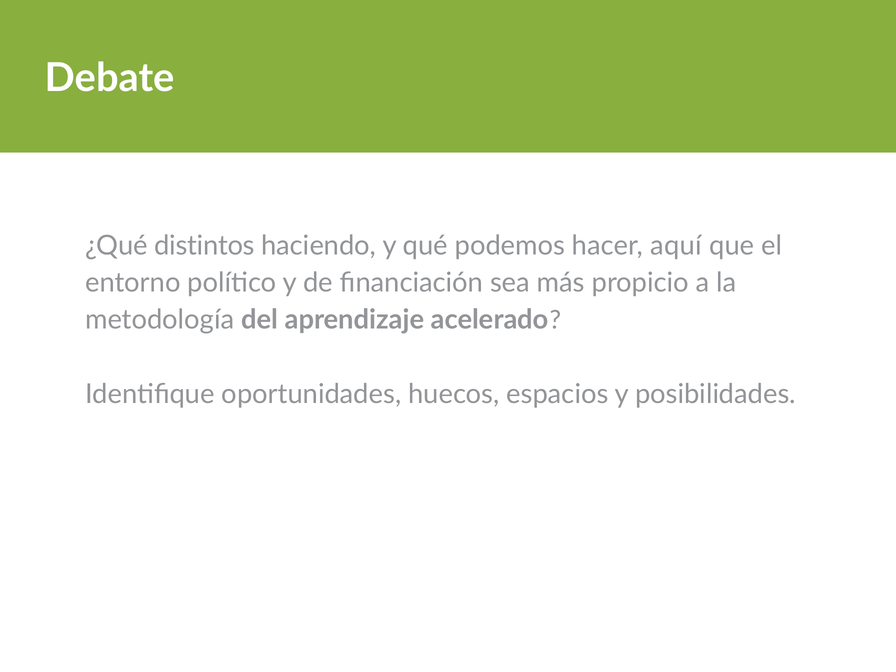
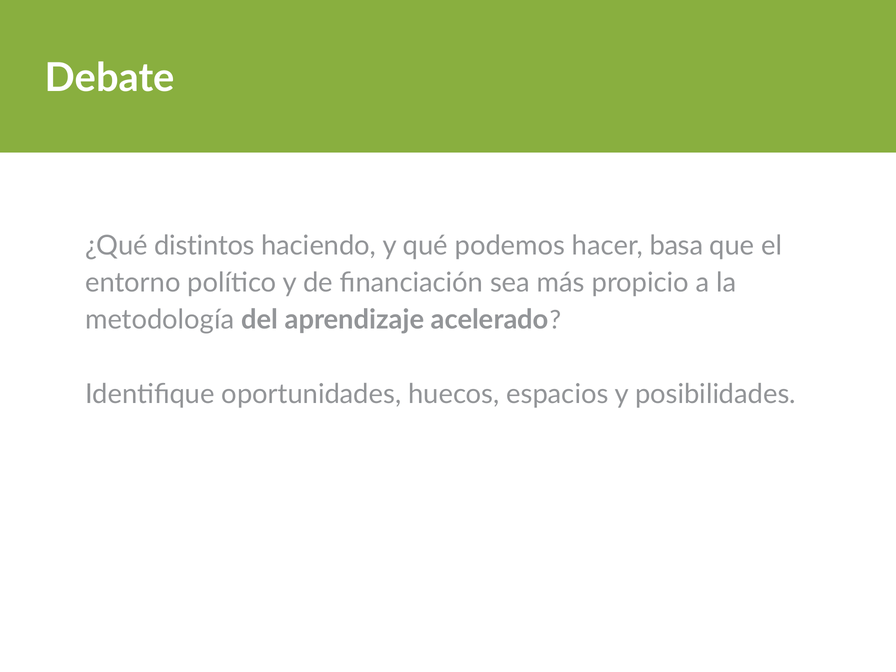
aquí: aquí -> basa
